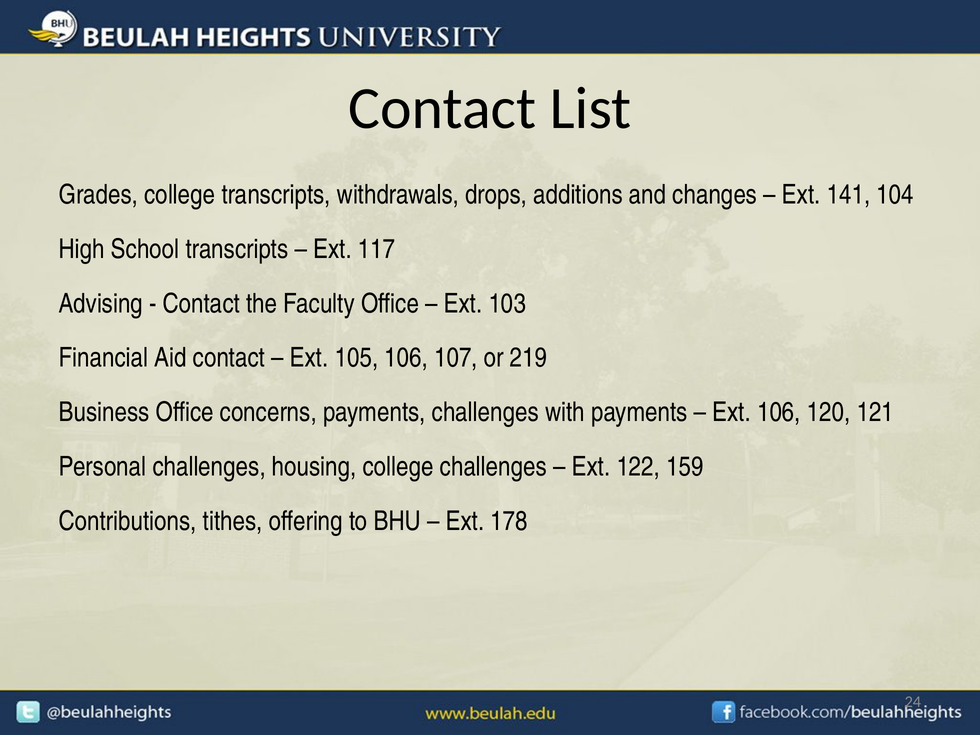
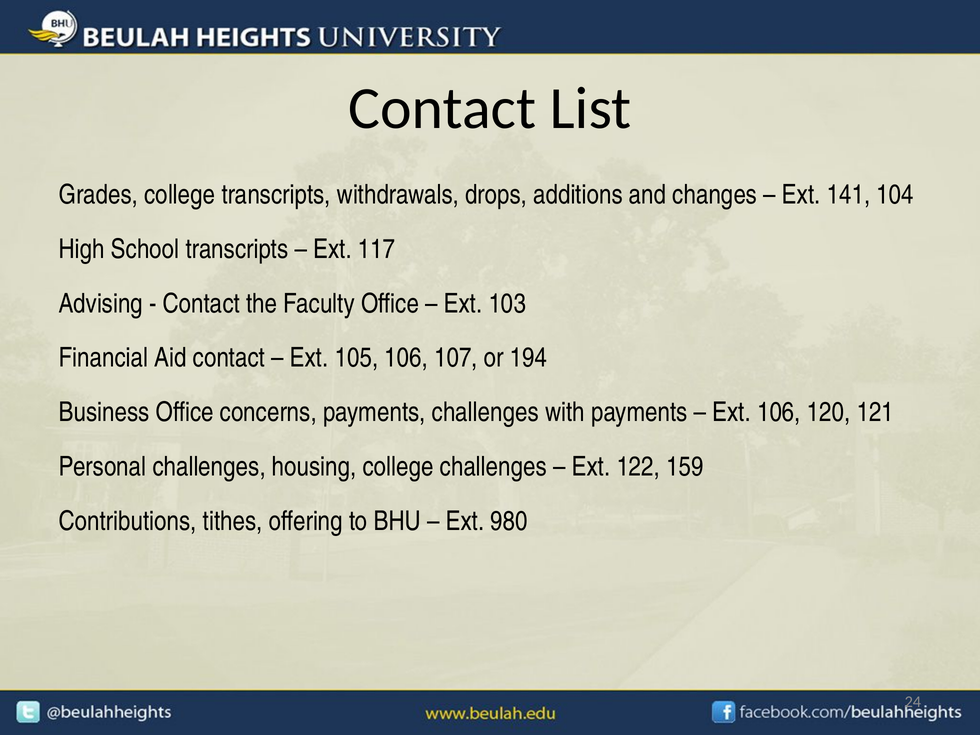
219: 219 -> 194
178: 178 -> 980
